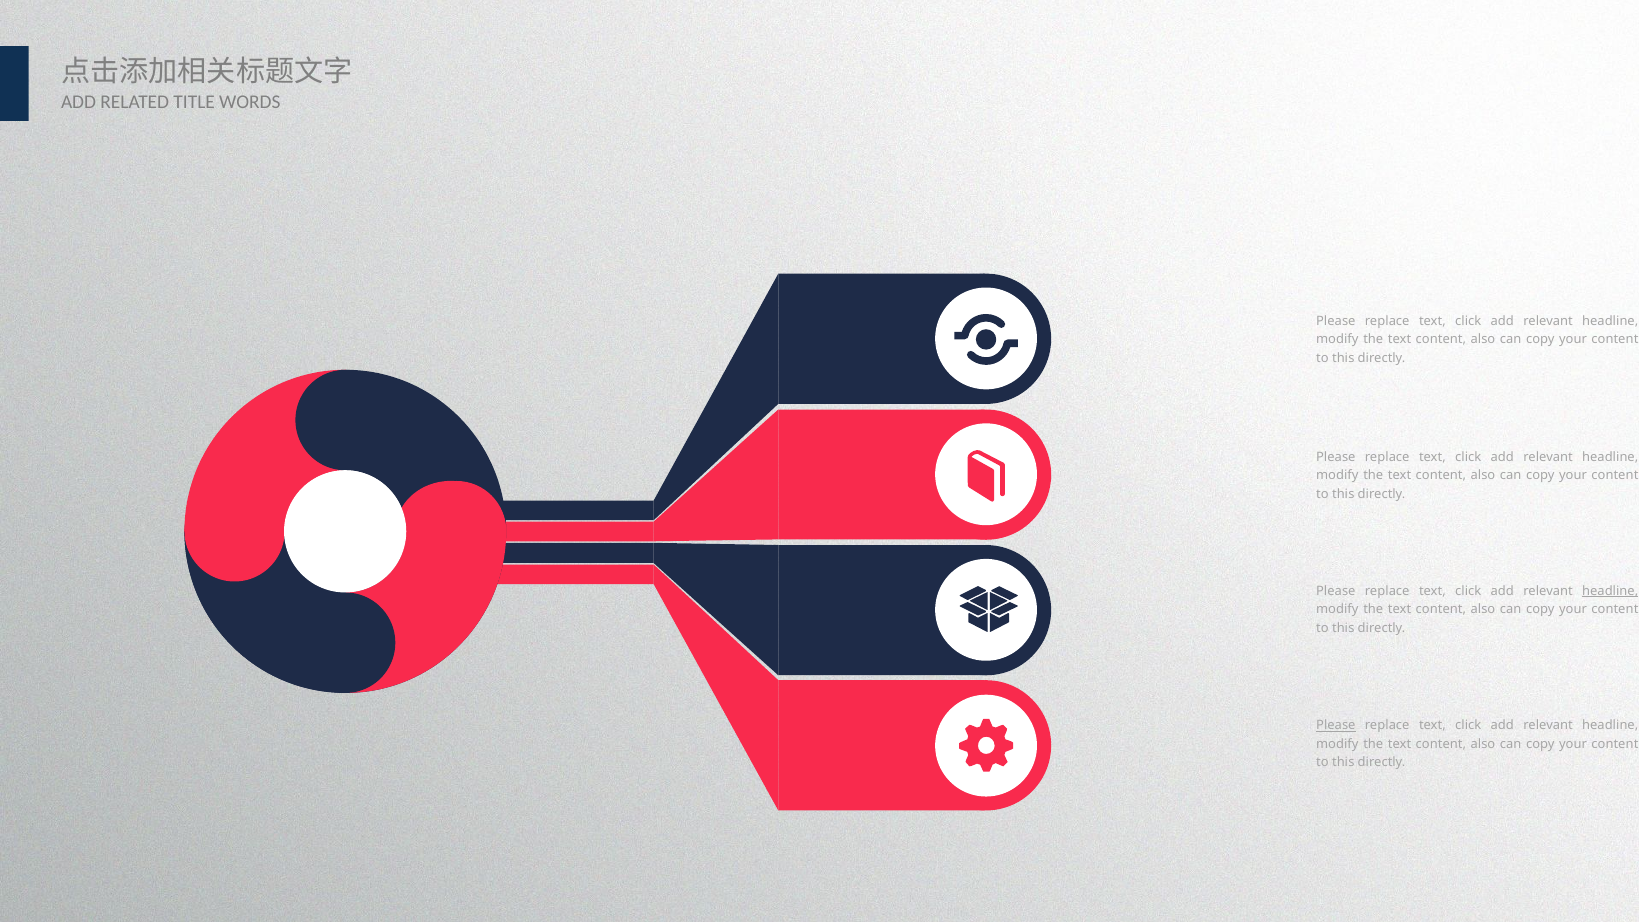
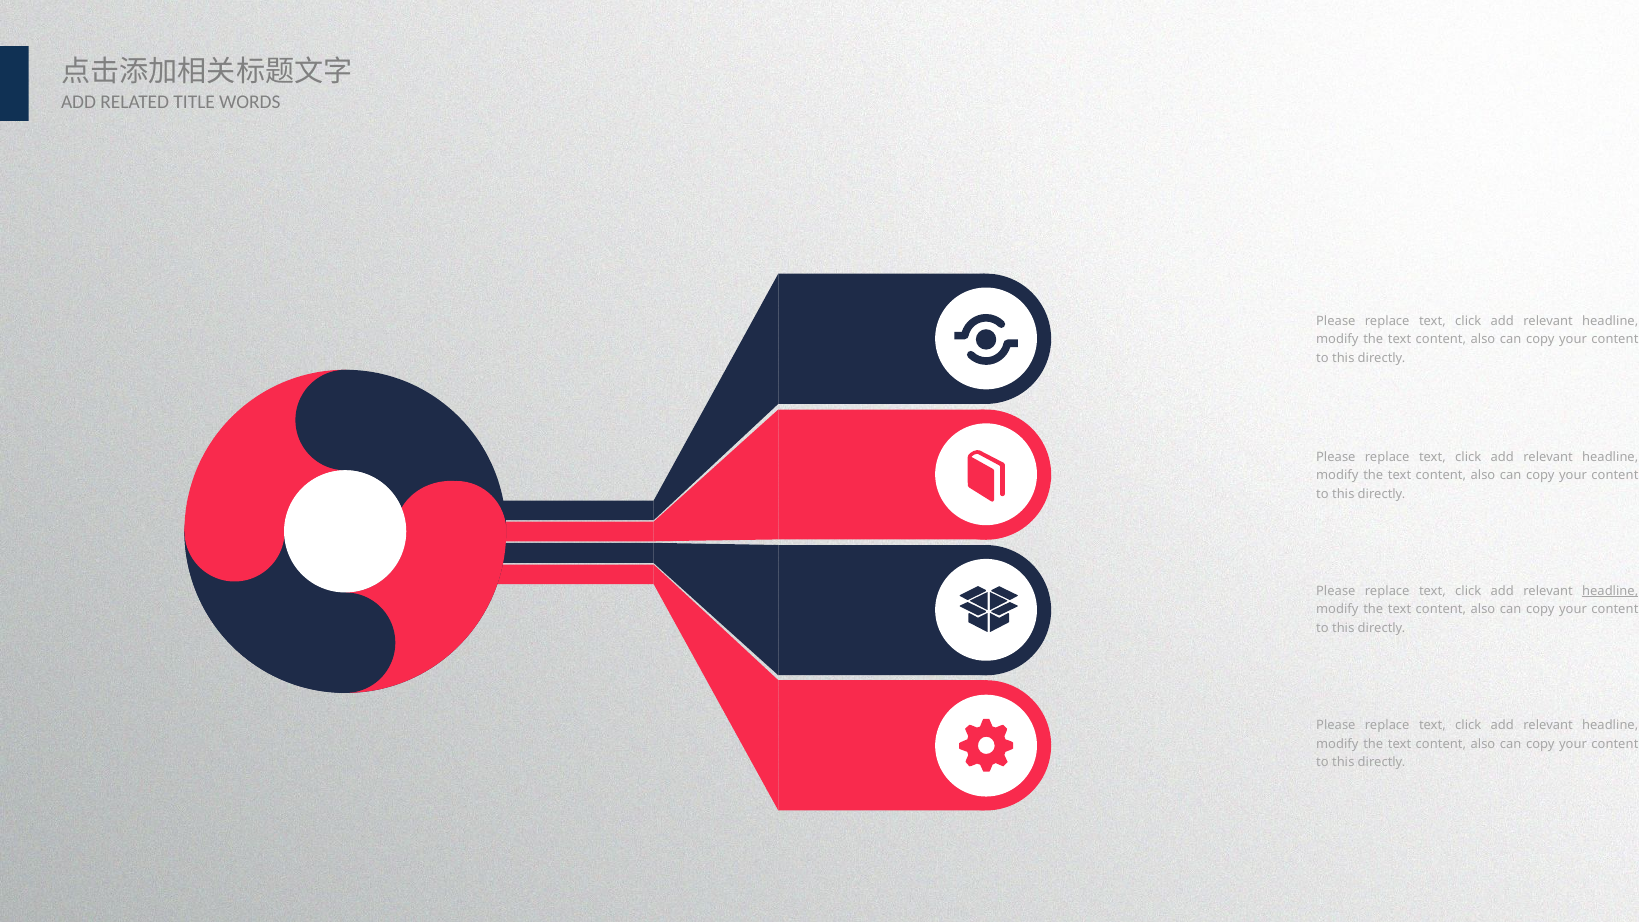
Please at (1336, 725) underline: present -> none
